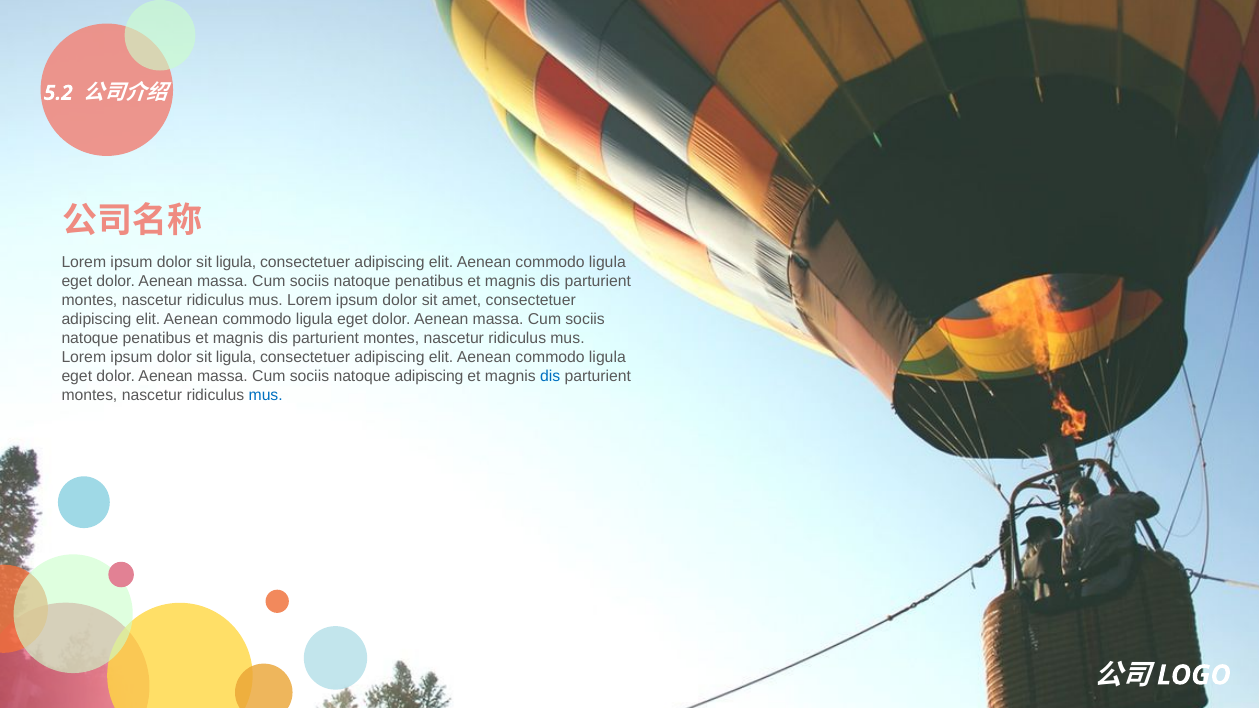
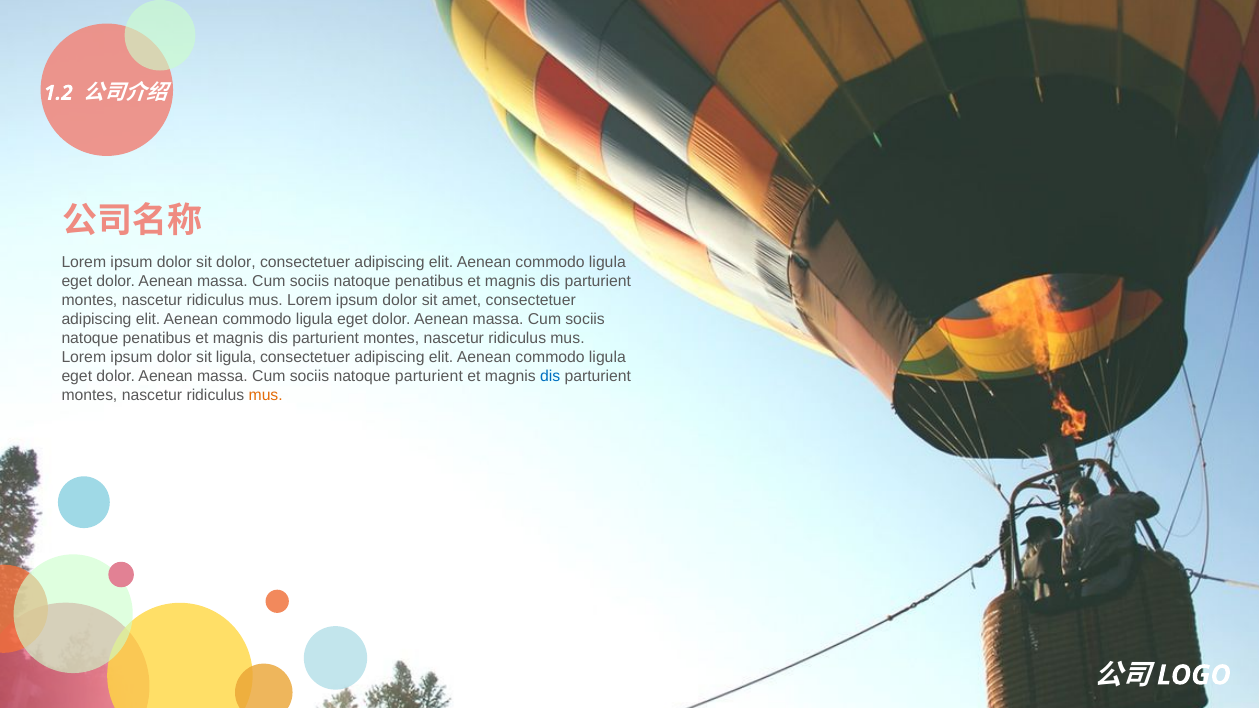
5.2: 5.2 -> 1.2
ligula at (236, 263): ligula -> dolor
natoque adipiscing: adipiscing -> parturient
mus at (266, 395) colour: blue -> orange
